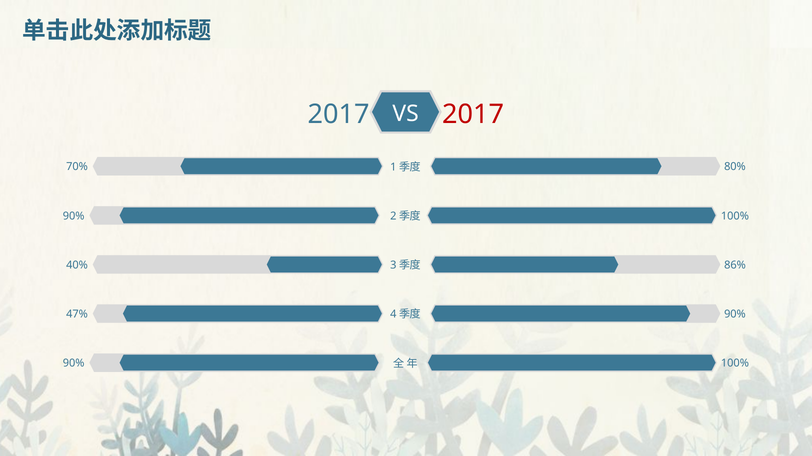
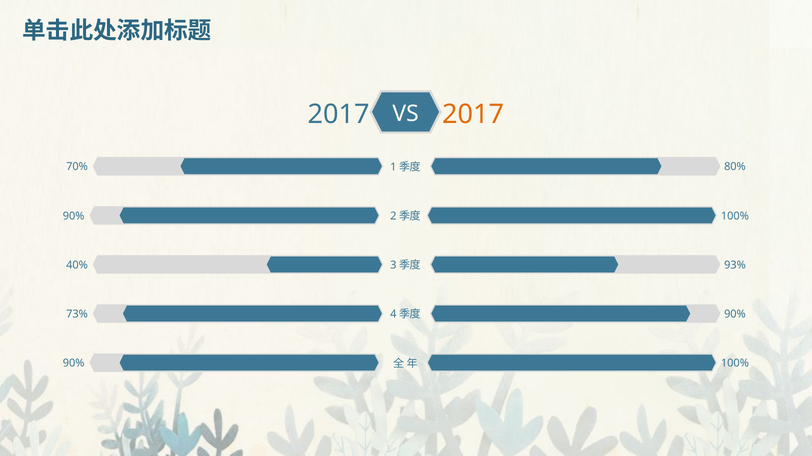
2017 at (473, 115) colour: red -> orange
86%: 86% -> 93%
47%: 47% -> 73%
